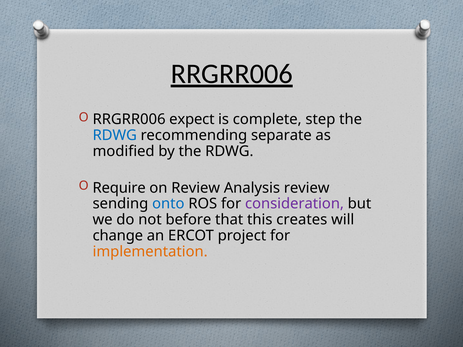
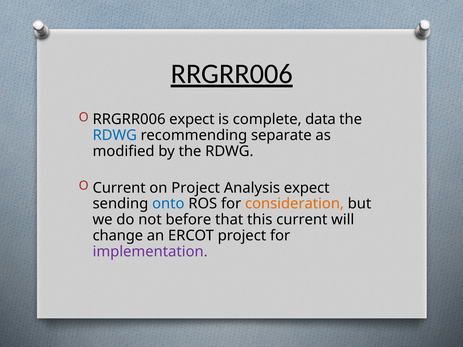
step: step -> data
Require at (119, 188): Require -> Current
on Review: Review -> Project
Analysis review: review -> expect
consideration colour: purple -> orange
this creates: creates -> current
implementation colour: orange -> purple
